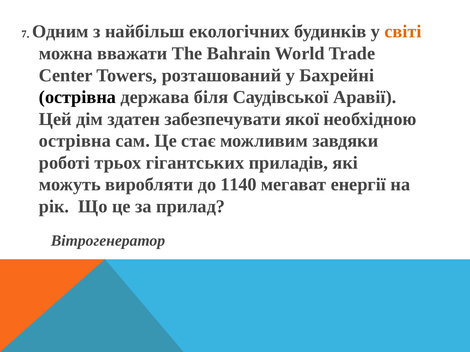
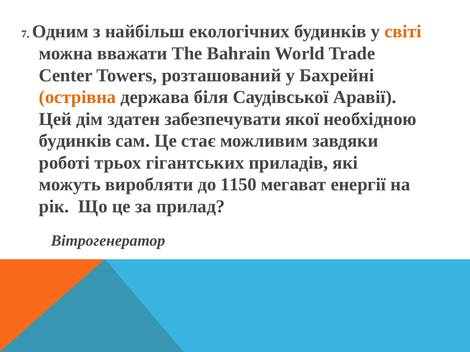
острівна at (78, 97) colour: black -> orange
острівна at (75, 141): острівна -> будинків
1140: 1140 -> 1150
